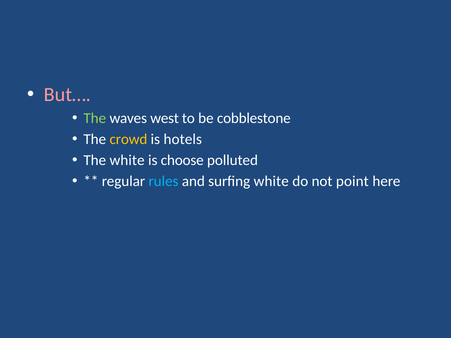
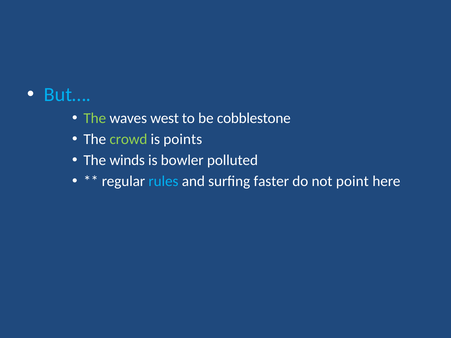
But… colour: pink -> light blue
crowd colour: yellow -> light green
hotels: hotels -> points
The white: white -> winds
choose: choose -> bowler
surfing white: white -> faster
